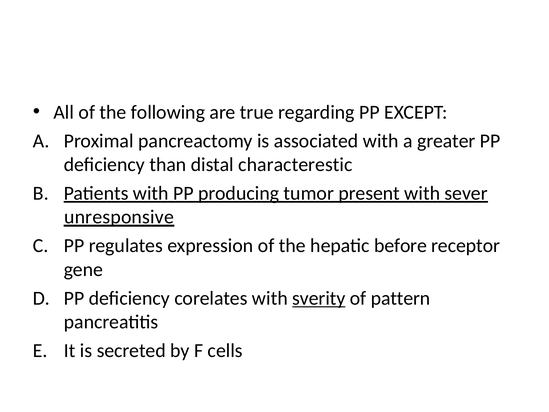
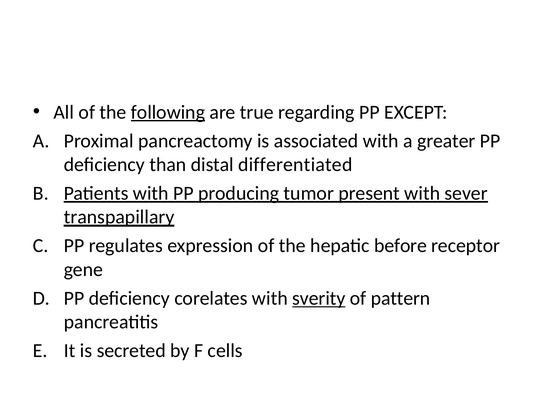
following underline: none -> present
characterestic: characterestic -> differentiated
unresponsive: unresponsive -> transpapillary
